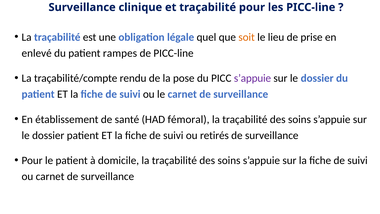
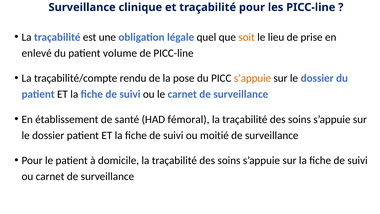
rampes: rampes -> volume
s’appuie at (252, 78) colour: purple -> orange
retirés: retirés -> moitié
